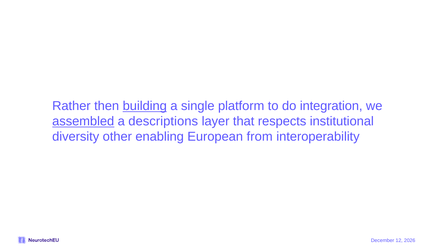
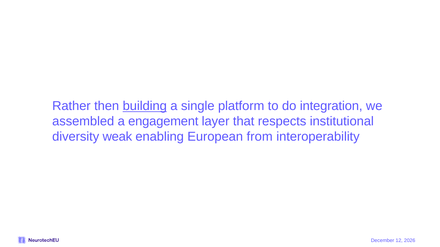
assembled underline: present -> none
descriptions: descriptions -> engagement
other: other -> weak
